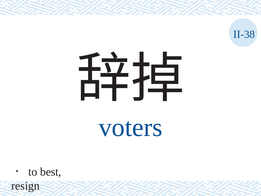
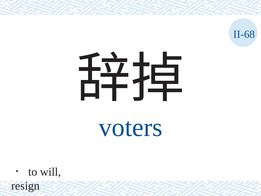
II-38: II-38 -> II-68
best: best -> will
